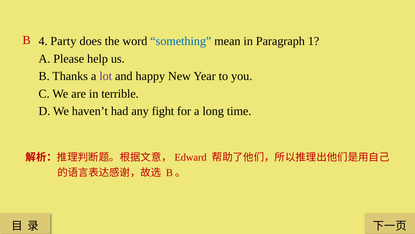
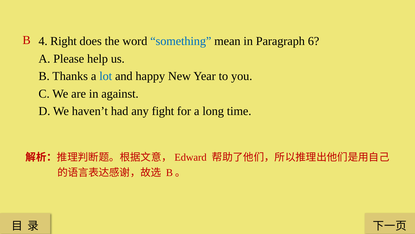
Party: Party -> Right
1: 1 -> 6
lot colour: purple -> blue
terrible: terrible -> against
